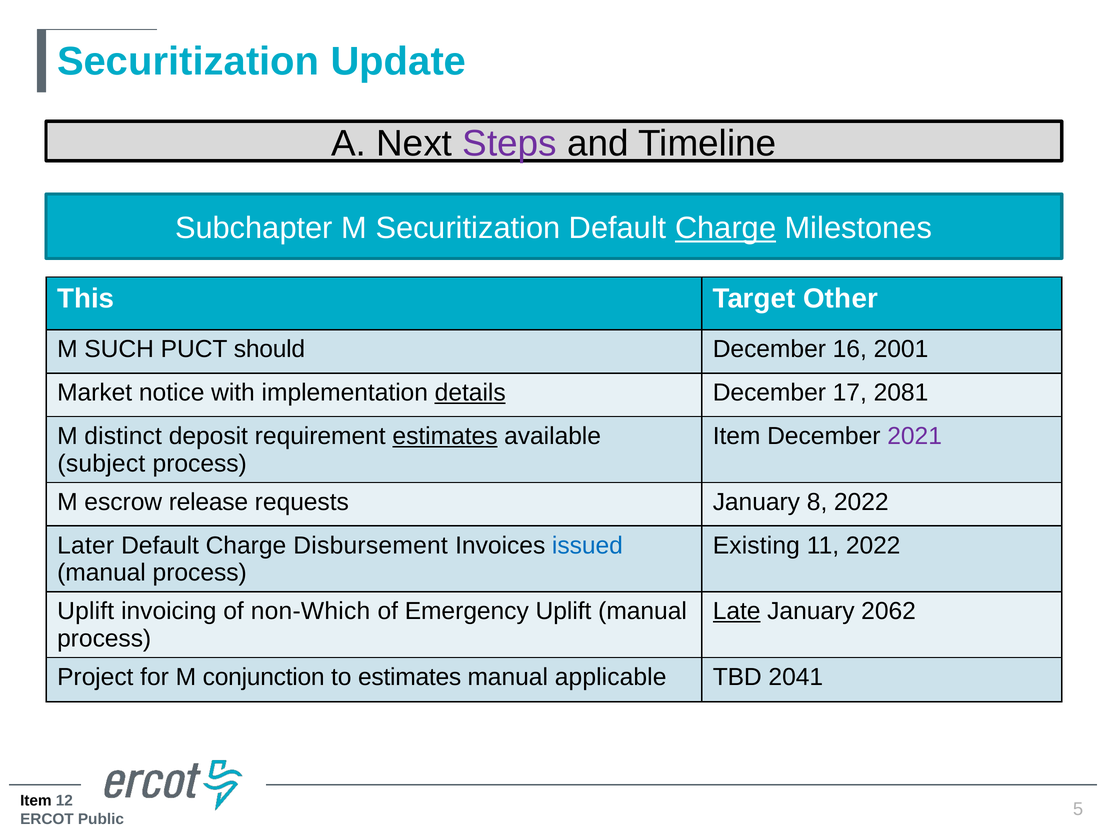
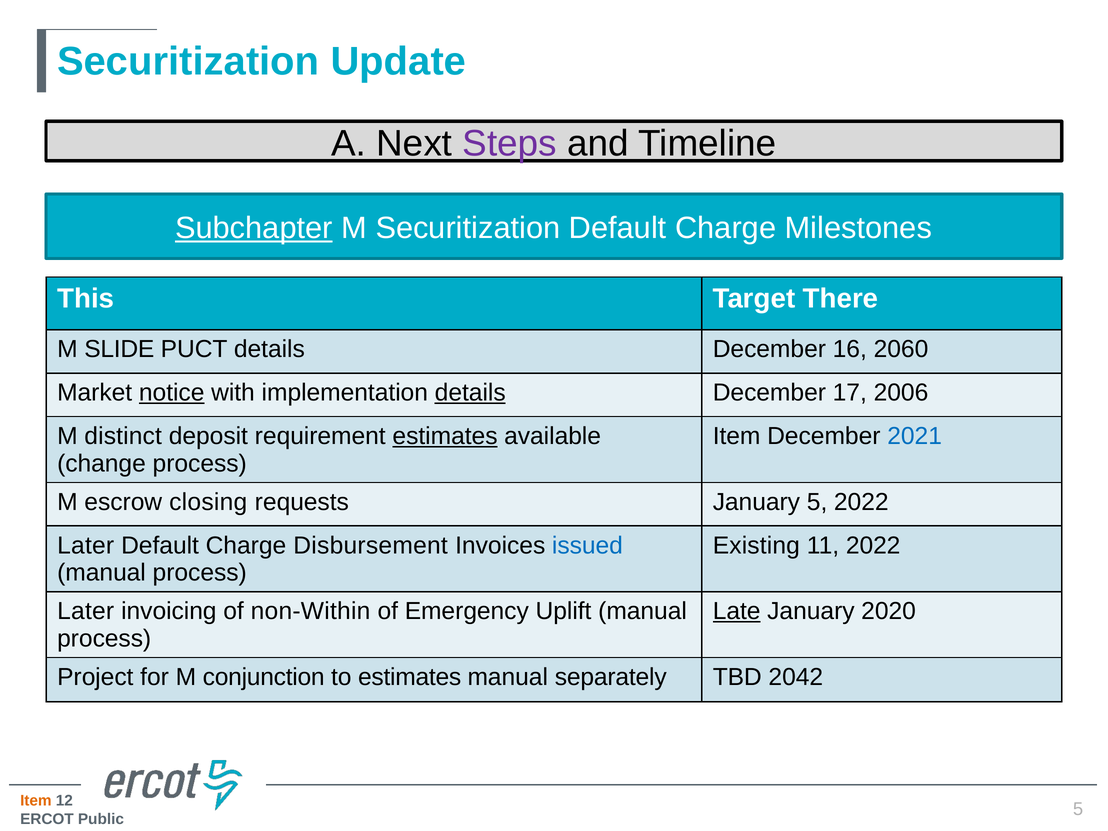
Subchapter underline: none -> present
Charge at (726, 228) underline: present -> none
Other: Other -> There
SUCH: SUCH -> SLIDE
PUCT should: should -> details
2001: 2001 -> 2060
notice underline: none -> present
2081: 2081 -> 2006
2021 colour: purple -> blue
subject: subject -> change
release: release -> closing
January 8: 8 -> 5
Uplift at (86, 611): Uplift -> Later
non-Which: non-Which -> non-Within
2062: 2062 -> 2020
applicable: applicable -> separately
2041: 2041 -> 2042
Item at (36, 801) colour: black -> orange
